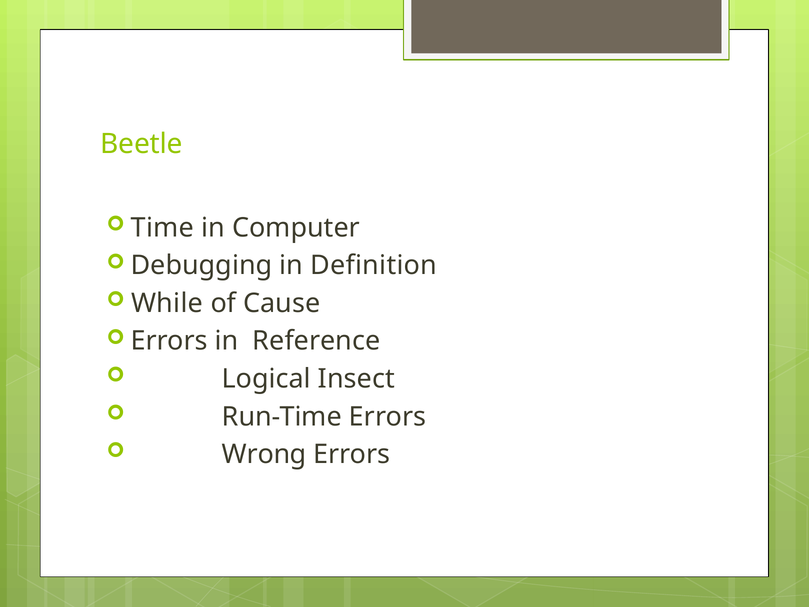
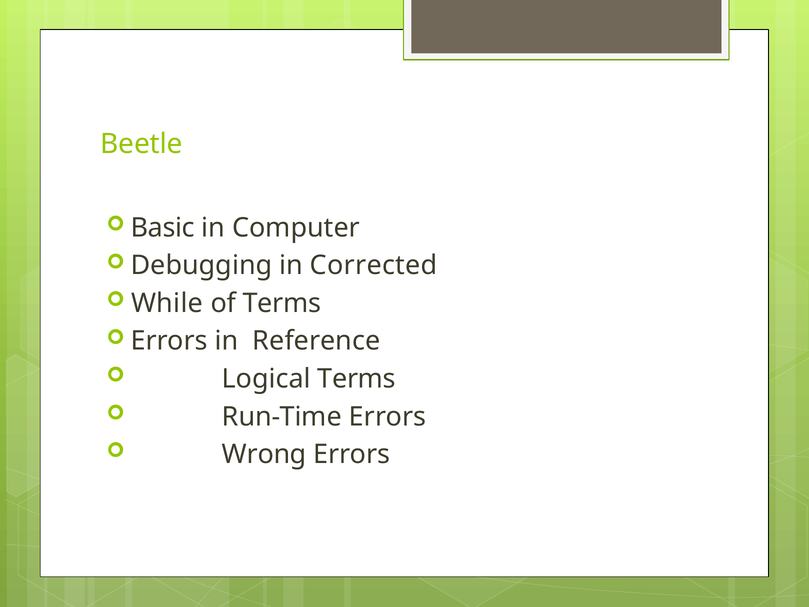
Time: Time -> Basic
Definition: Definition -> Corrected
of Cause: Cause -> Terms
Logical Insect: Insect -> Terms
